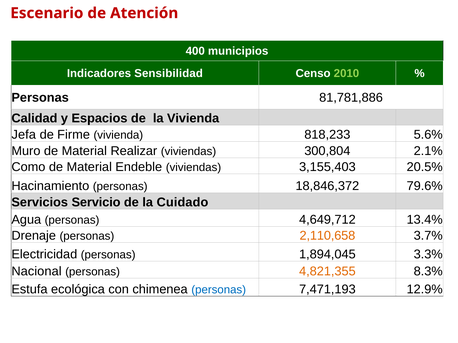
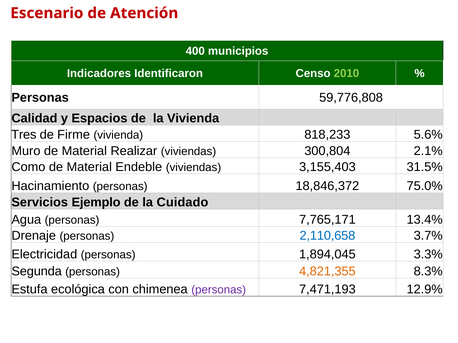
Sensibilidad: Sensibilidad -> Identificaron
81,781,886: 81,781,886 -> 59,776,808
Jefa: Jefa -> Tres
20.5%: 20.5% -> 31.5%
79.6%: 79.6% -> 75.0%
Servicio: Servicio -> Ejemplo
4,649,712: 4,649,712 -> 7,765,171
2,110,658 colour: orange -> blue
Nacional: Nacional -> Segunda
personas at (219, 290) colour: blue -> purple
